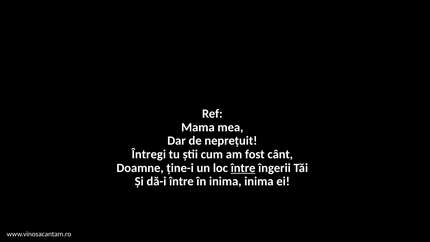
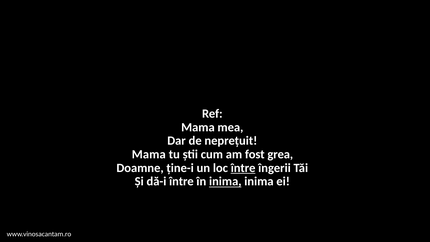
Întregi at (149, 154): Întregi -> Mama
cânt: cânt -> grea
inima at (225, 181) underline: none -> present
